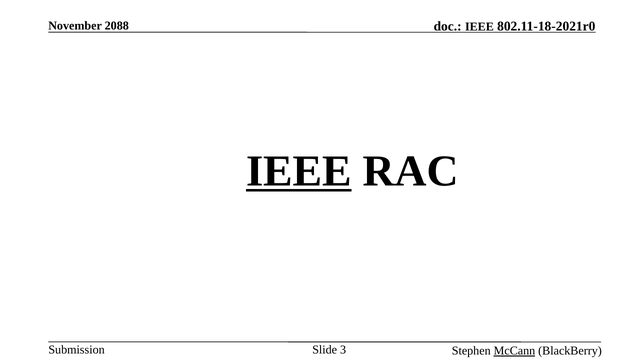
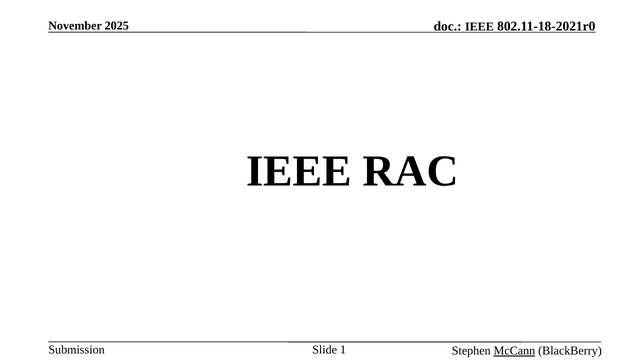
2088: 2088 -> 2025
IEEE at (299, 171) underline: present -> none
3: 3 -> 1
